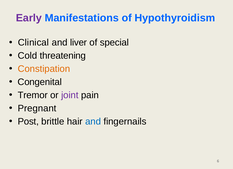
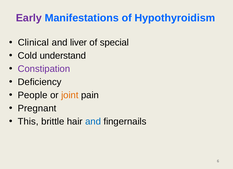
threatening: threatening -> understand
Constipation colour: orange -> purple
Congenital: Congenital -> Deficiency
Tremor: Tremor -> People
joint colour: purple -> orange
Post: Post -> This
